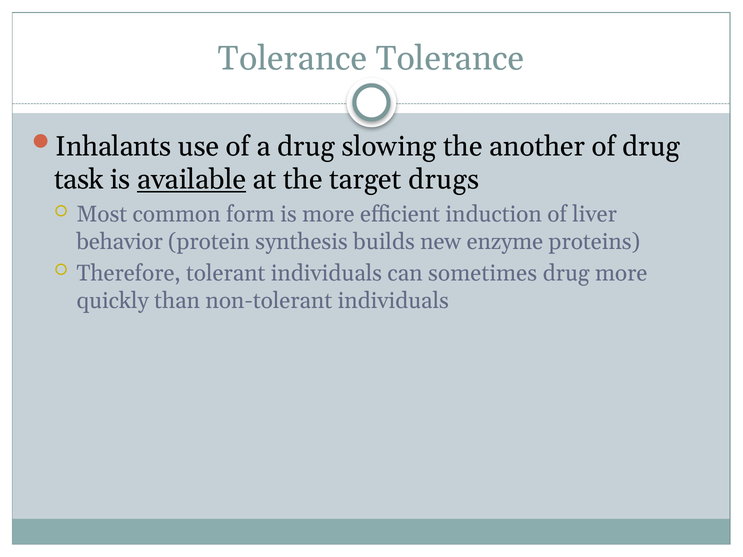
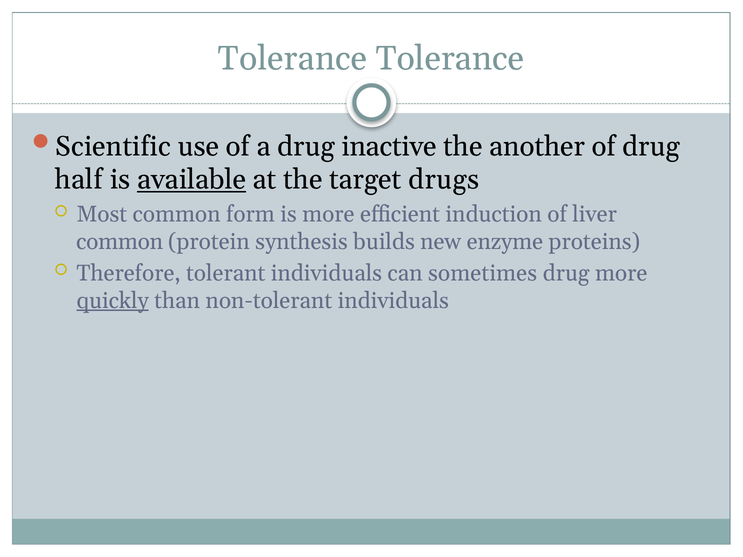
Inhalants: Inhalants -> Scientific
slowing: slowing -> inactive
task: task -> half
behavior at (120, 242): behavior -> common
quickly underline: none -> present
